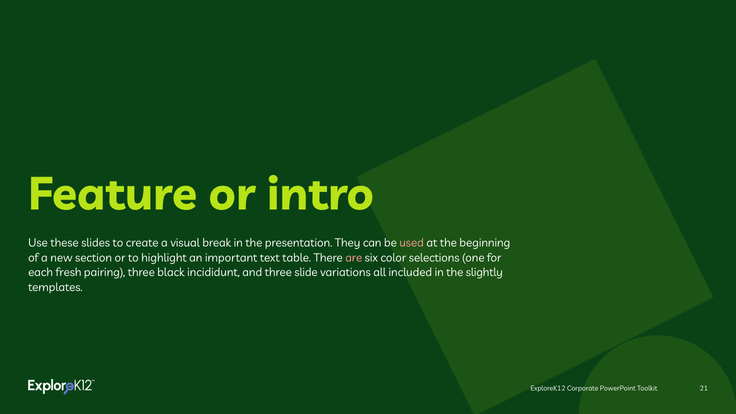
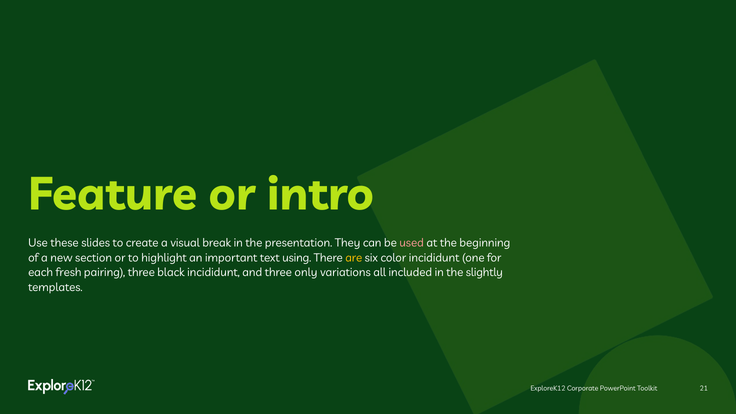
table: table -> using
are colour: pink -> yellow
color selections: selections -> incididunt
slide: slide -> only
